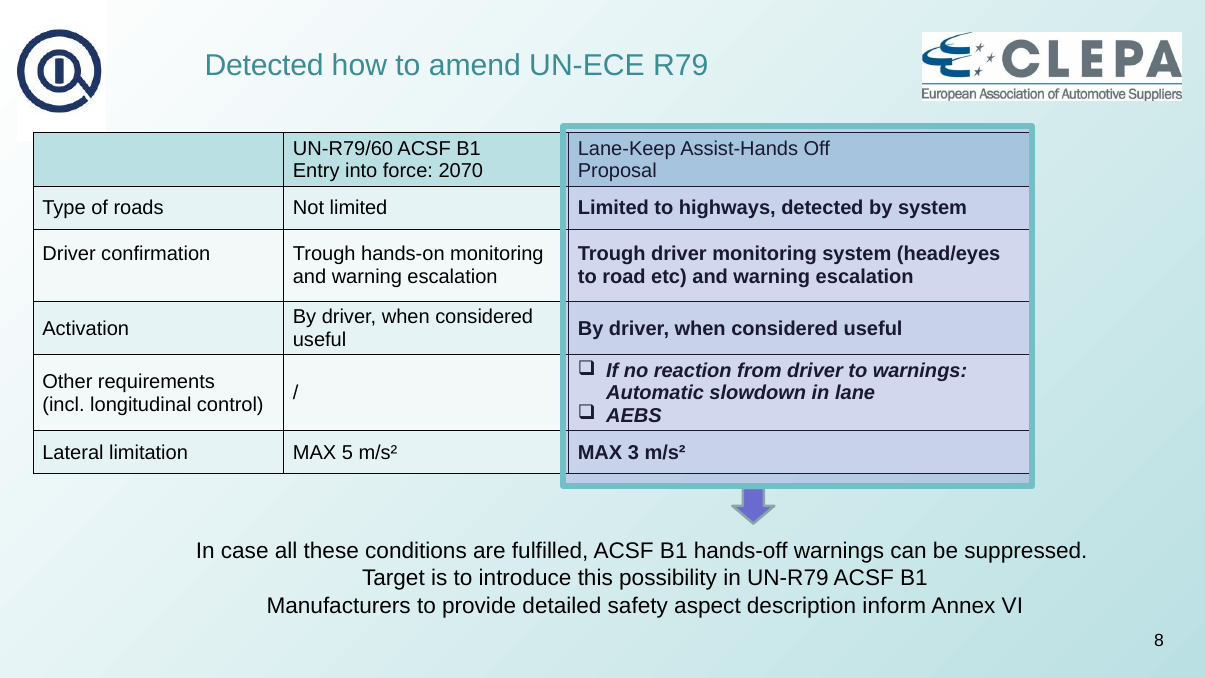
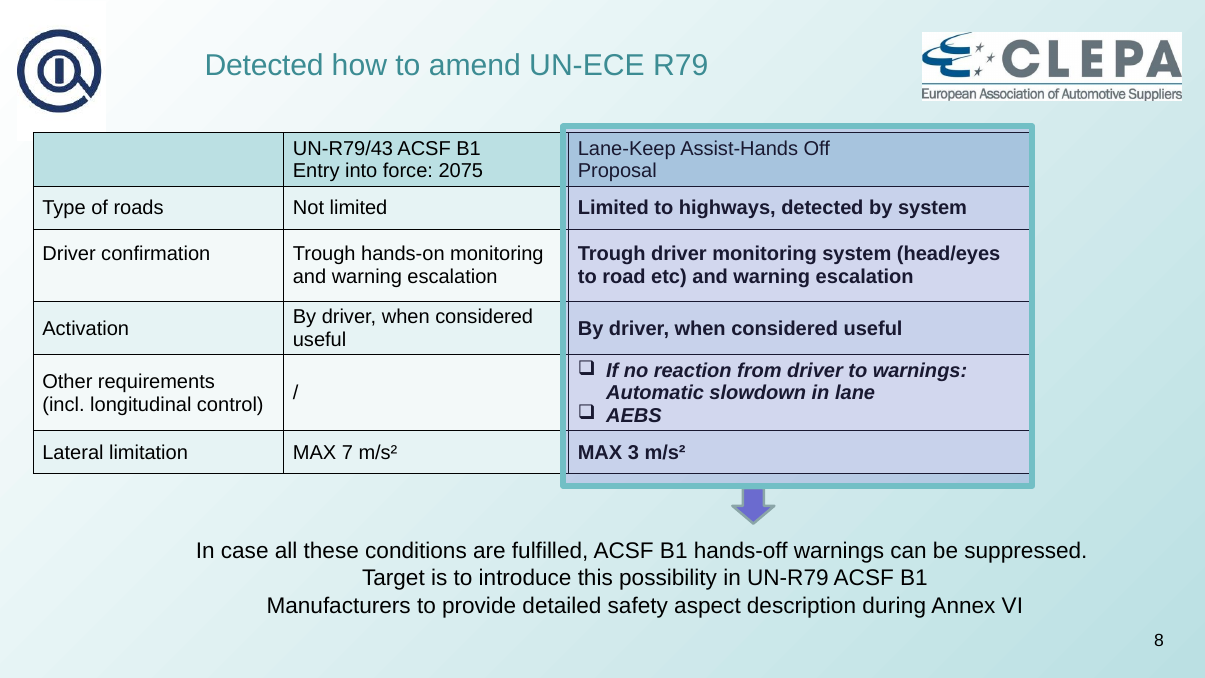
UN-R79/60: UN-R79/60 -> UN-R79/43
2070: 2070 -> 2075
5: 5 -> 7
inform: inform -> during
